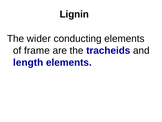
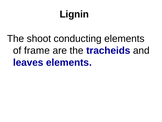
wider: wider -> shoot
length: length -> leaves
